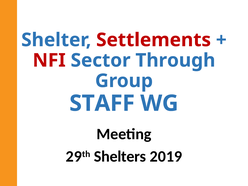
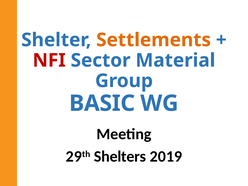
Settlements colour: red -> orange
Through: Through -> Material
STAFF: STAFF -> BASIC
